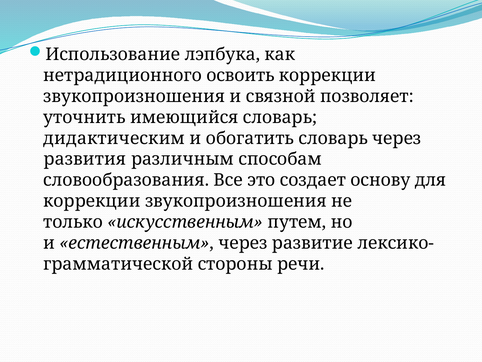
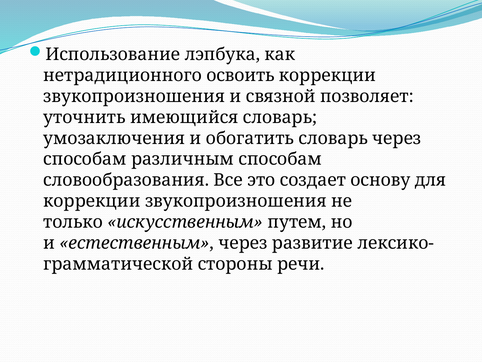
дидактическим: дидактическим -> умозаключения
развития at (85, 159): развития -> способам
